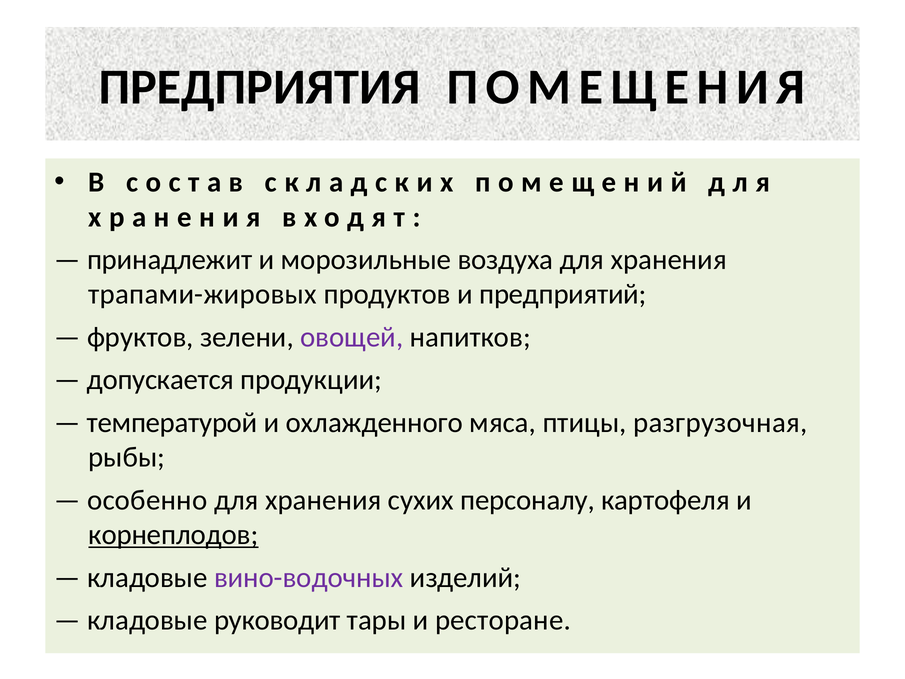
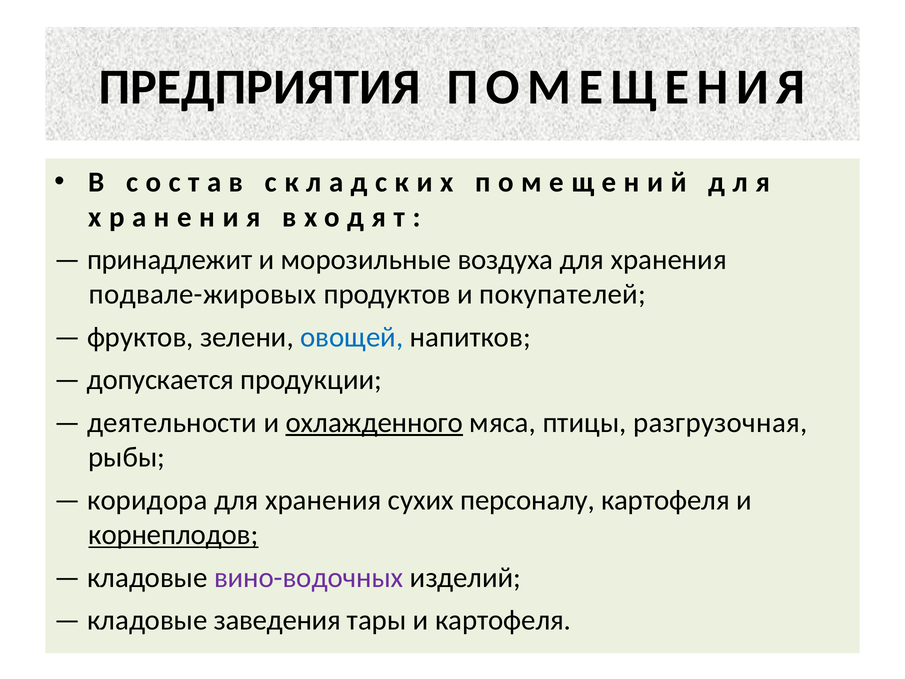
трапами-жировых: трапами-жировых -> подвале-жировых
предприятий: предприятий -> покупателей
овощей colour: purple -> blue
температурой: температурой -> деятельности
охлажденного underline: none -> present
особенно: особенно -> коридора
руководит: руководит -> заведения
и ресторане: ресторане -> картофеля
